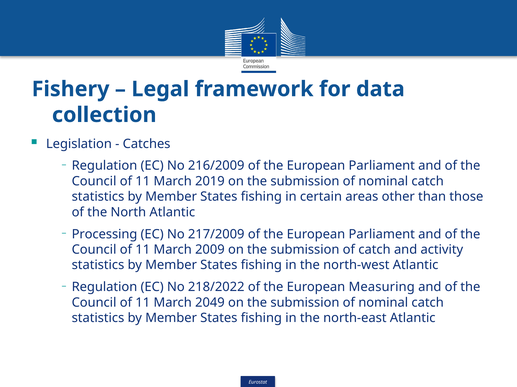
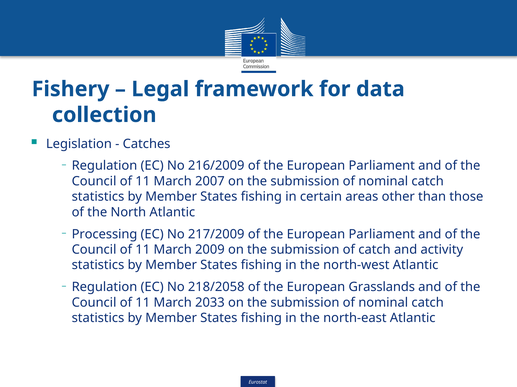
2019: 2019 -> 2007
218/2022: 218/2022 -> 218/2058
Measuring: Measuring -> Grasslands
2049: 2049 -> 2033
